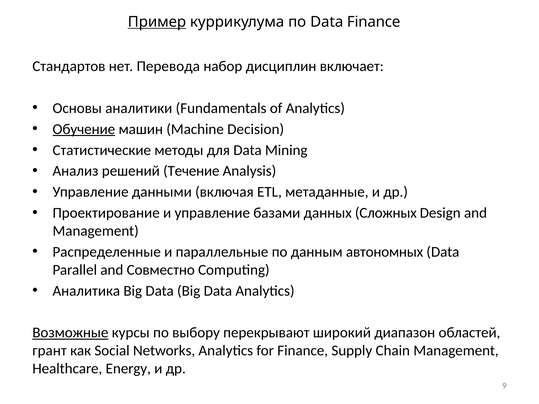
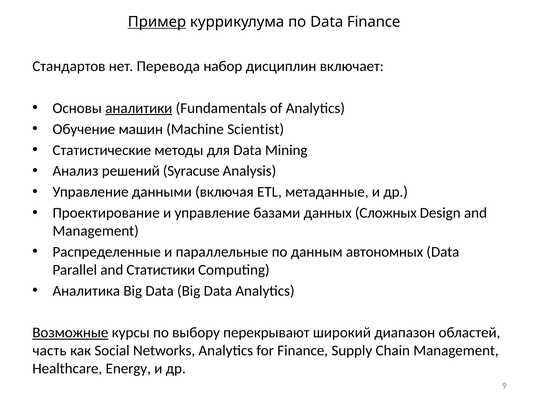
аналитики underline: none -> present
Обучение underline: present -> none
Decision: Decision -> Scientist
Течение: Течение -> Syracuse
Совместно: Совместно -> Статистики
грант: грант -> часть
